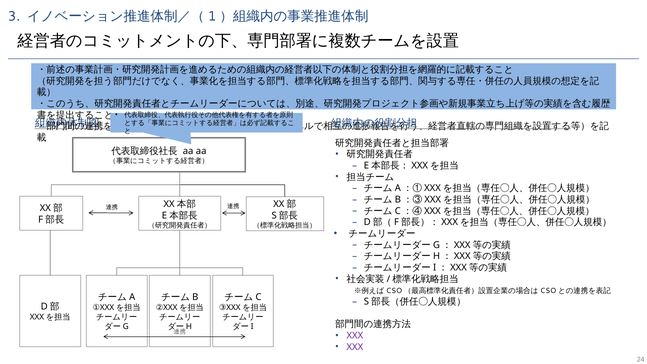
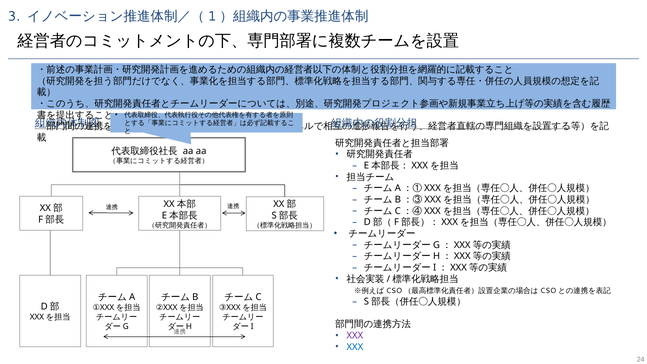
XXX at (355, 347) colour: purple -> blue
